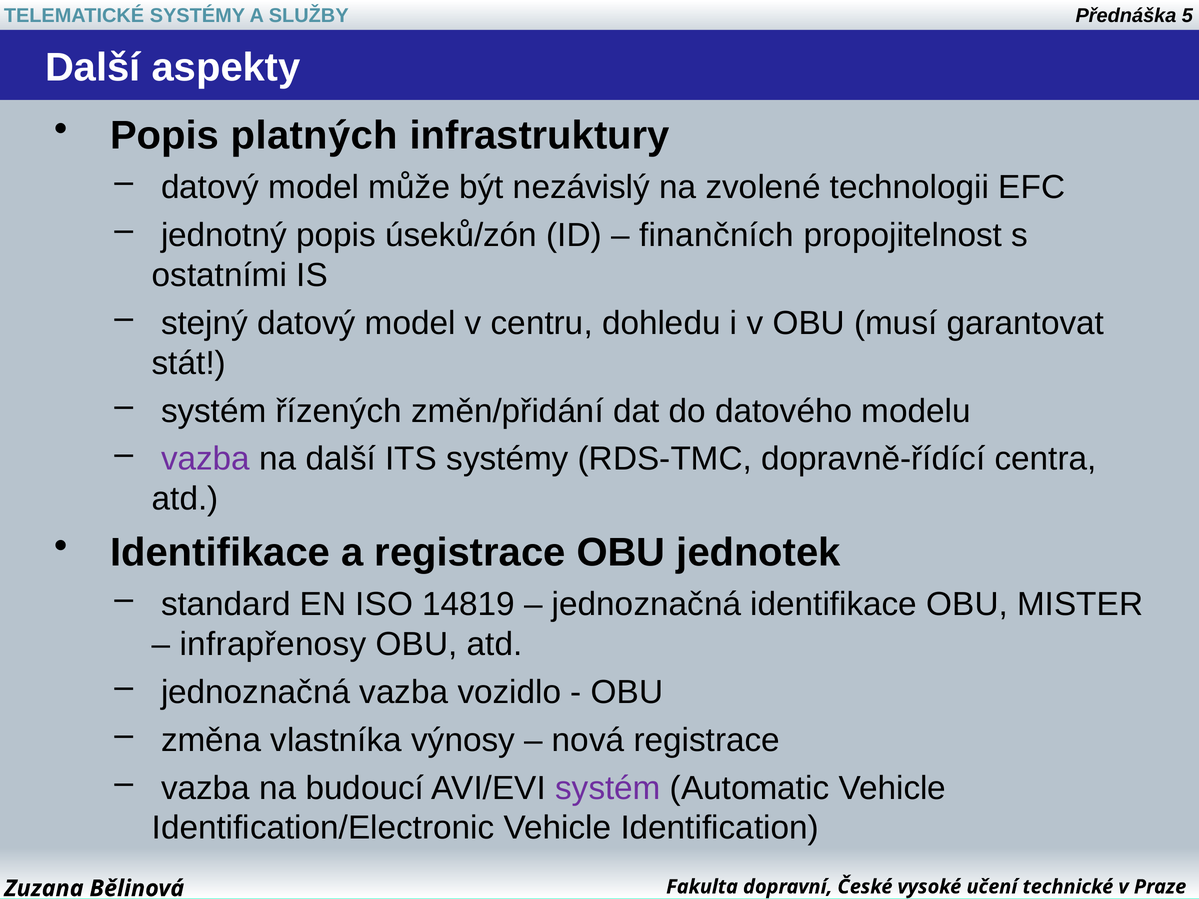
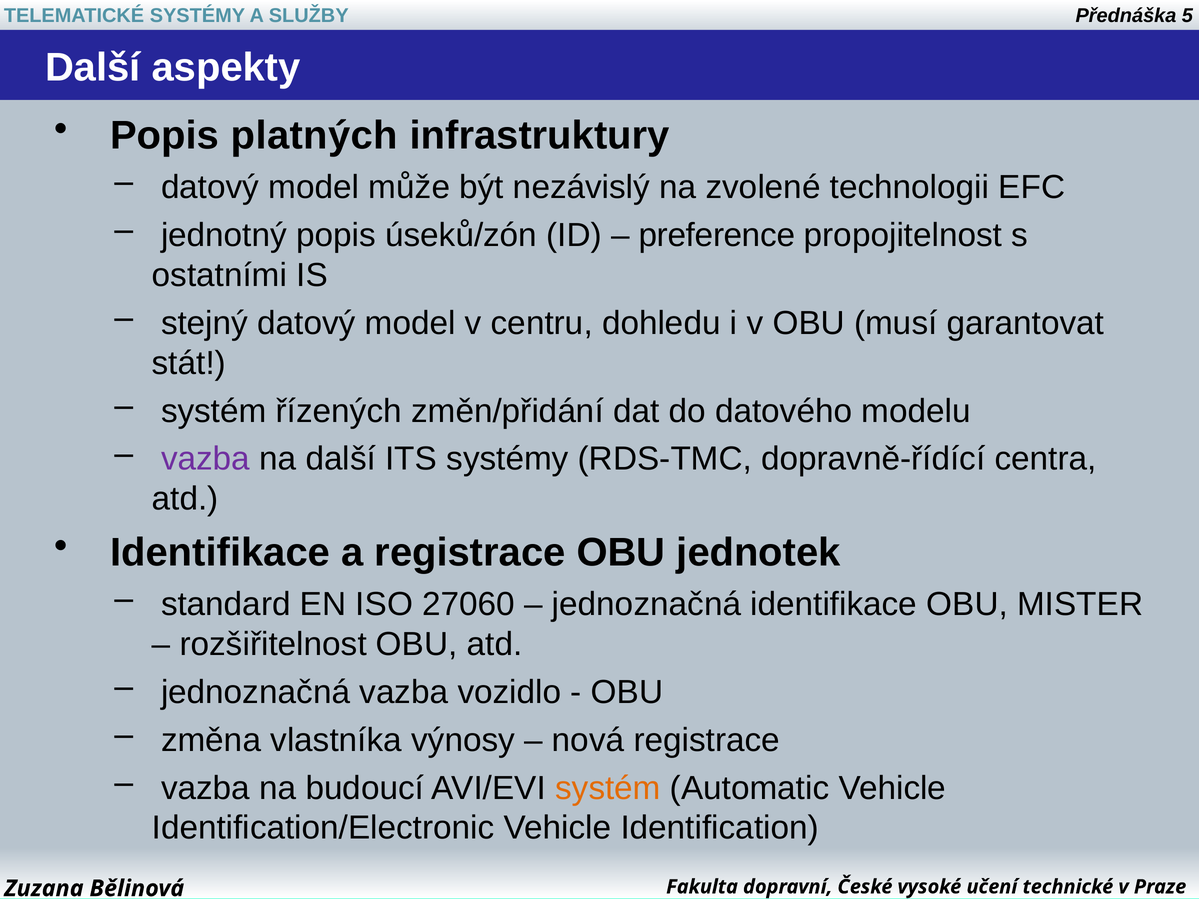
finančních: finančních -> preference
14819: 14819 -> 27060
infrapřenosy: infrapřenosy -> rozšiřitelnost
systém at (608, 788) colour: purple -> orange
